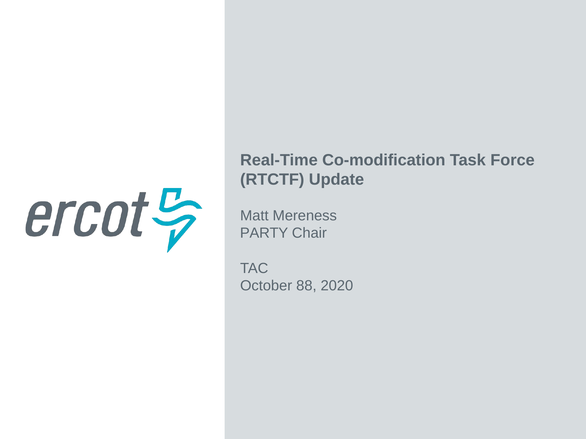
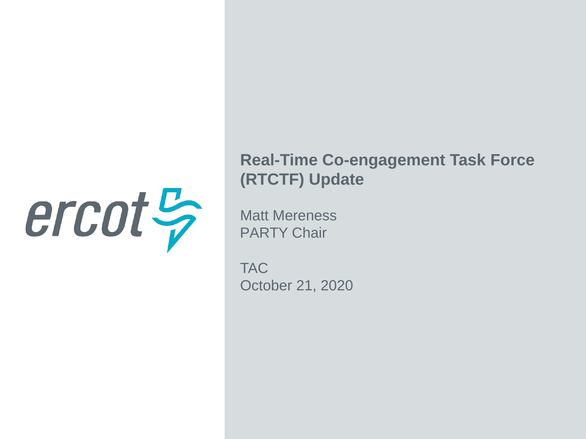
Co-modification: Co-modification -> Co-engagement
88: 88 -> 21
